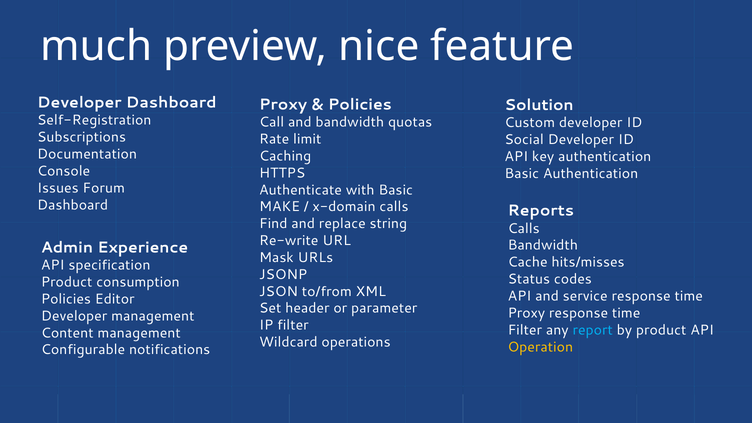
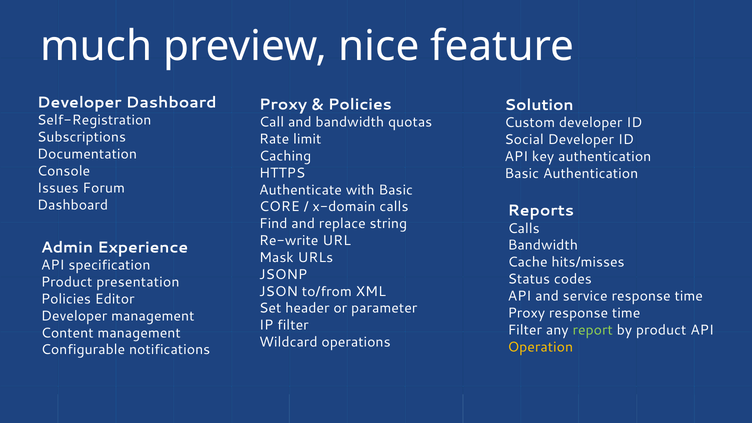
MAKE: MAKE -> CORE
consumption: consumption -> presentation
report colour: light blue -> light green
